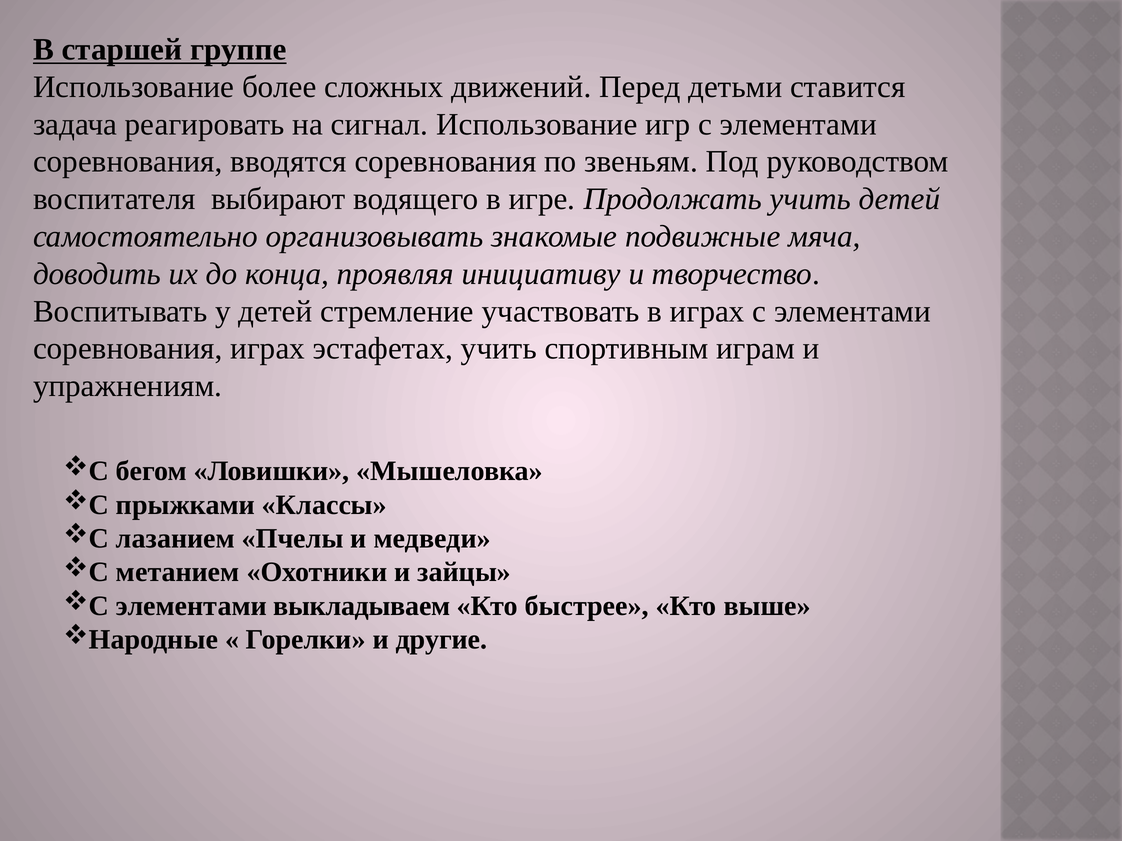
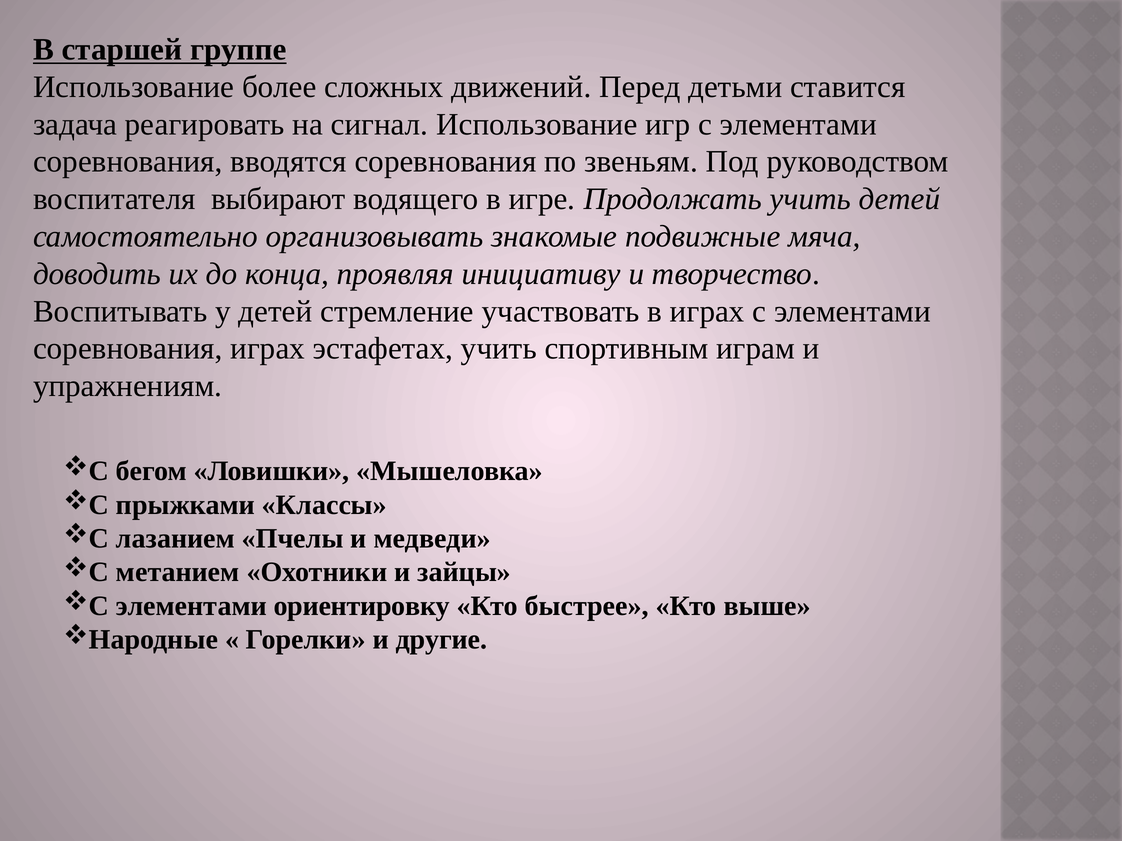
выкладываем: выкладываем -> ориентировку
